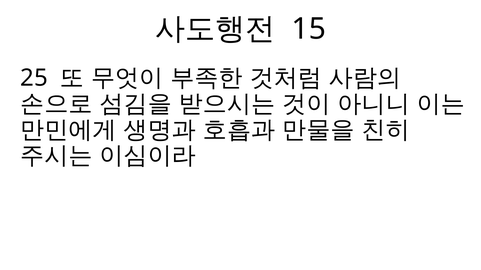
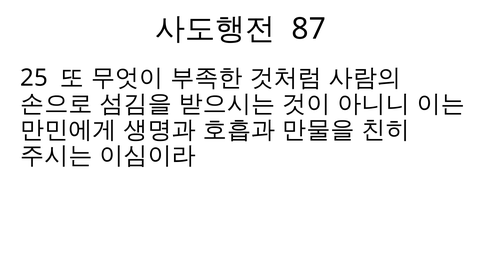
15: 15 -> 87
